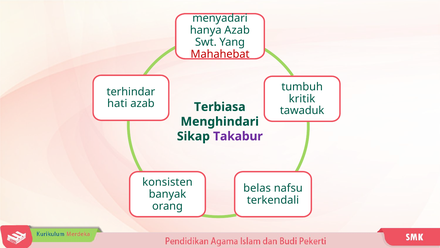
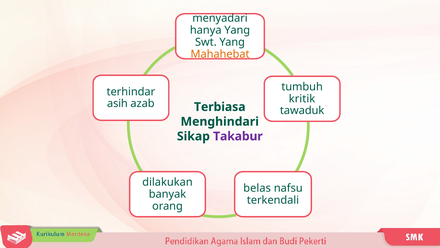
hanya Azab: Azab -> Yang
Mahahebat colour: red -> orange
hati: hati -> asih
konsisten: konsisten -> dilakukan
